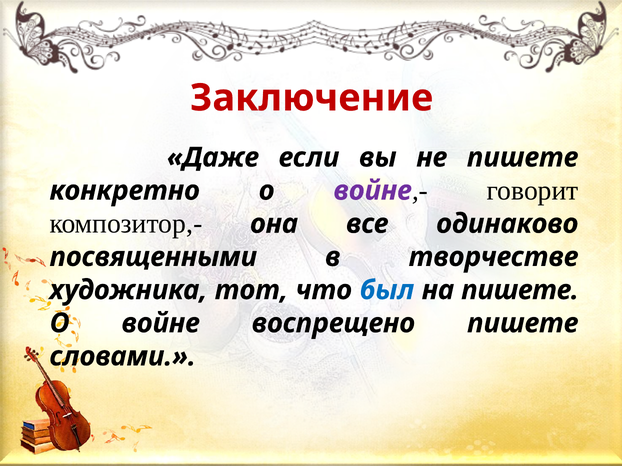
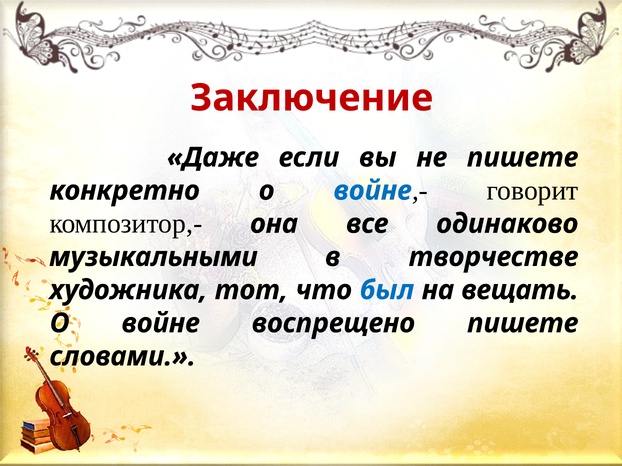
войне at (373, 191) colour: purple -> blue
посвященными: посвященными -> музыкальными
на пишете: пишете -> вещать
